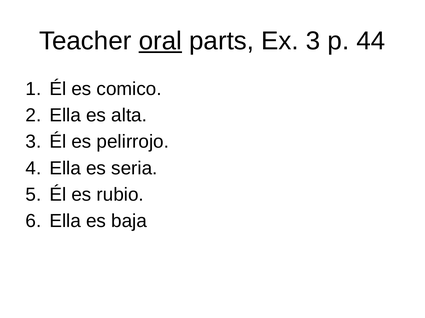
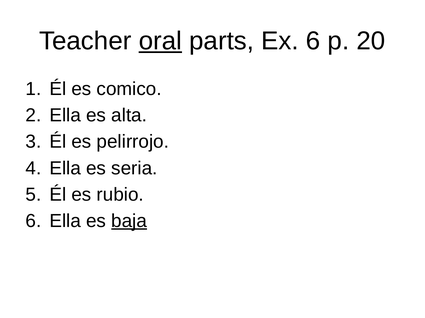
Ex 3: 3 -> 6
44: 44 -> 20
baja underline: none -> present
